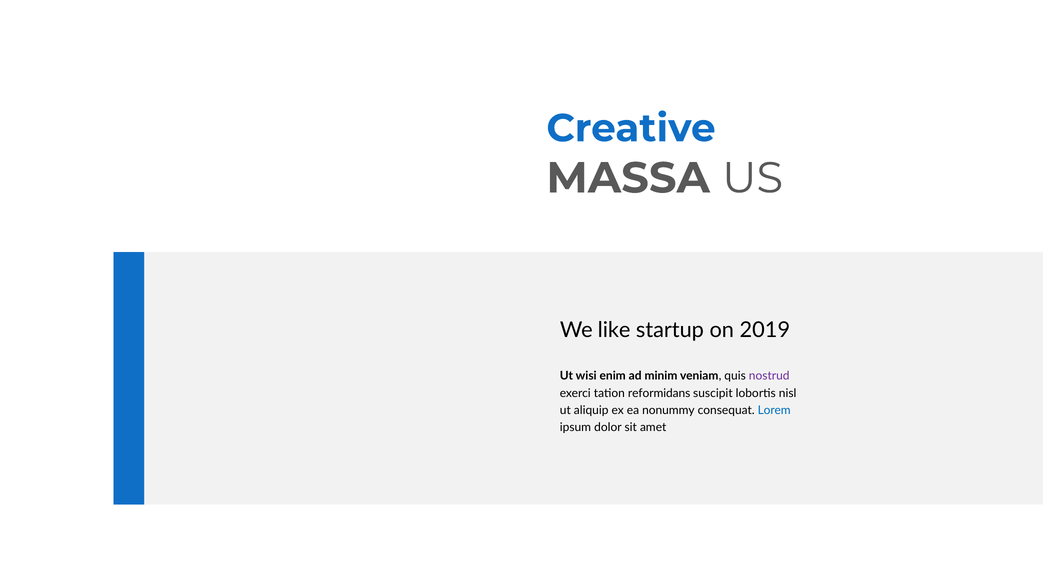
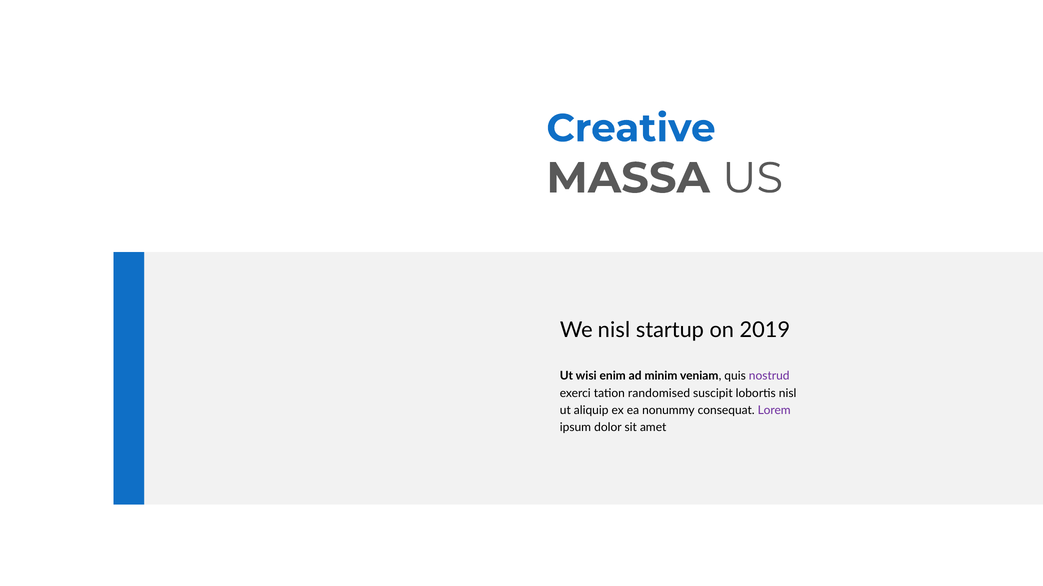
We like: like -> nisl
reformidans: reformidans -> randomised
Lorem colour: blue -> purple
